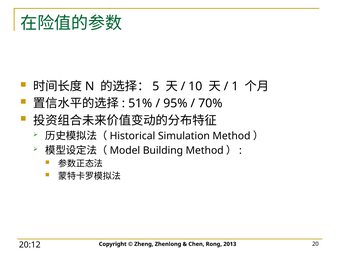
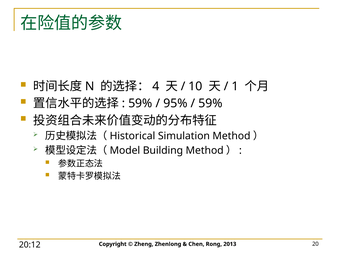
5: 5 -> 4
51% at (140, 103): 51% -> 59%
70% at (211, 103): 70% -> 59%
